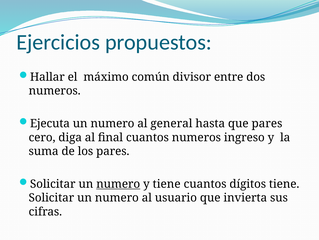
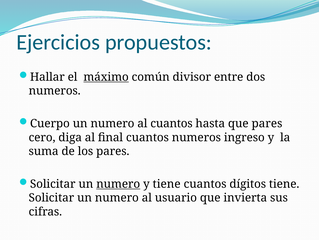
máximo underline: none -> present
Ejecuta: Ejecuta -> Cuerpo
al general: general -> cuantos
